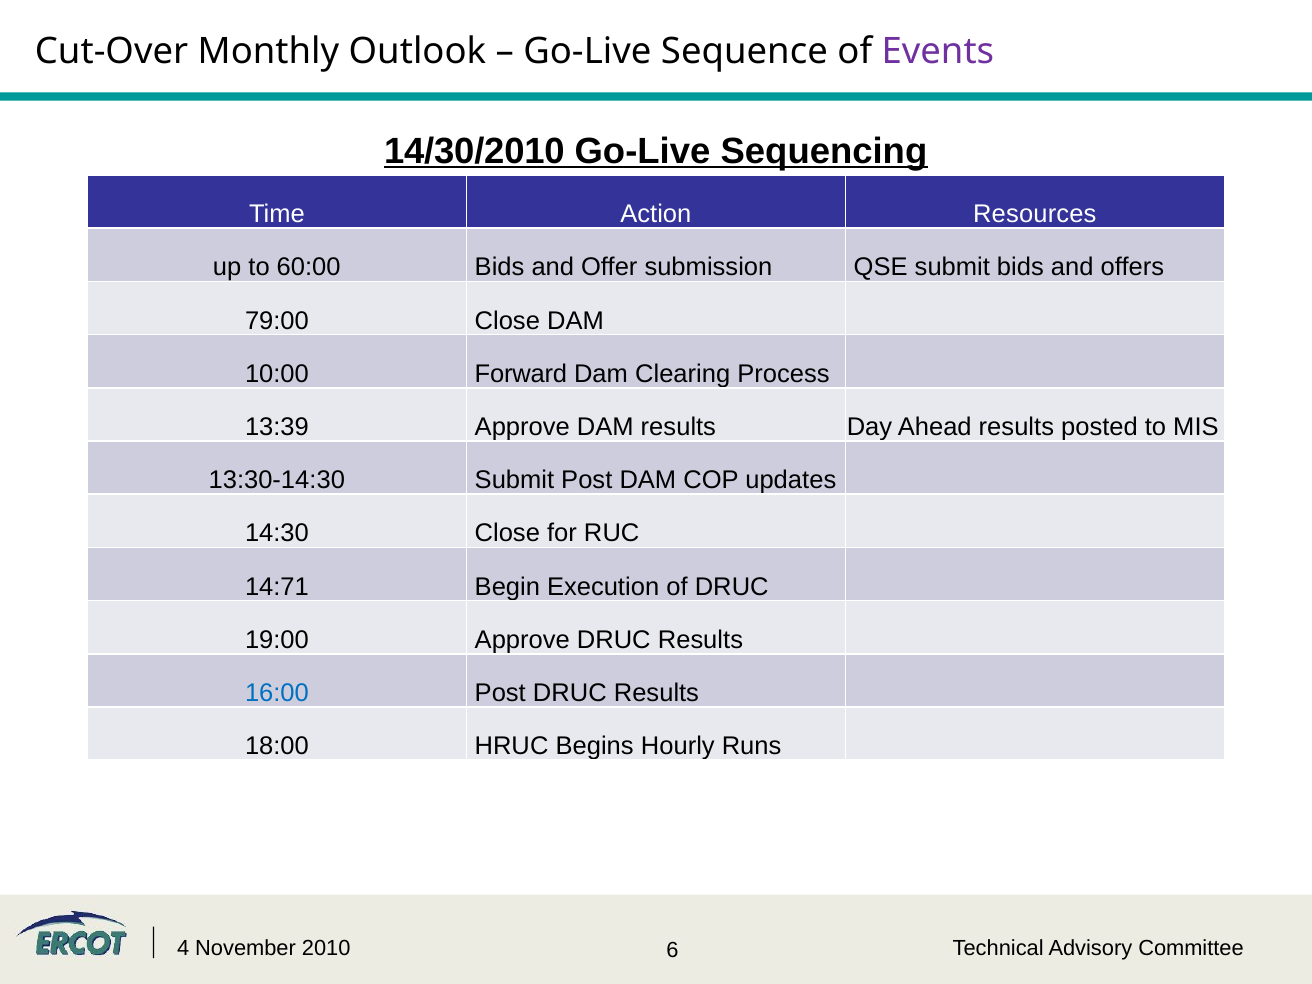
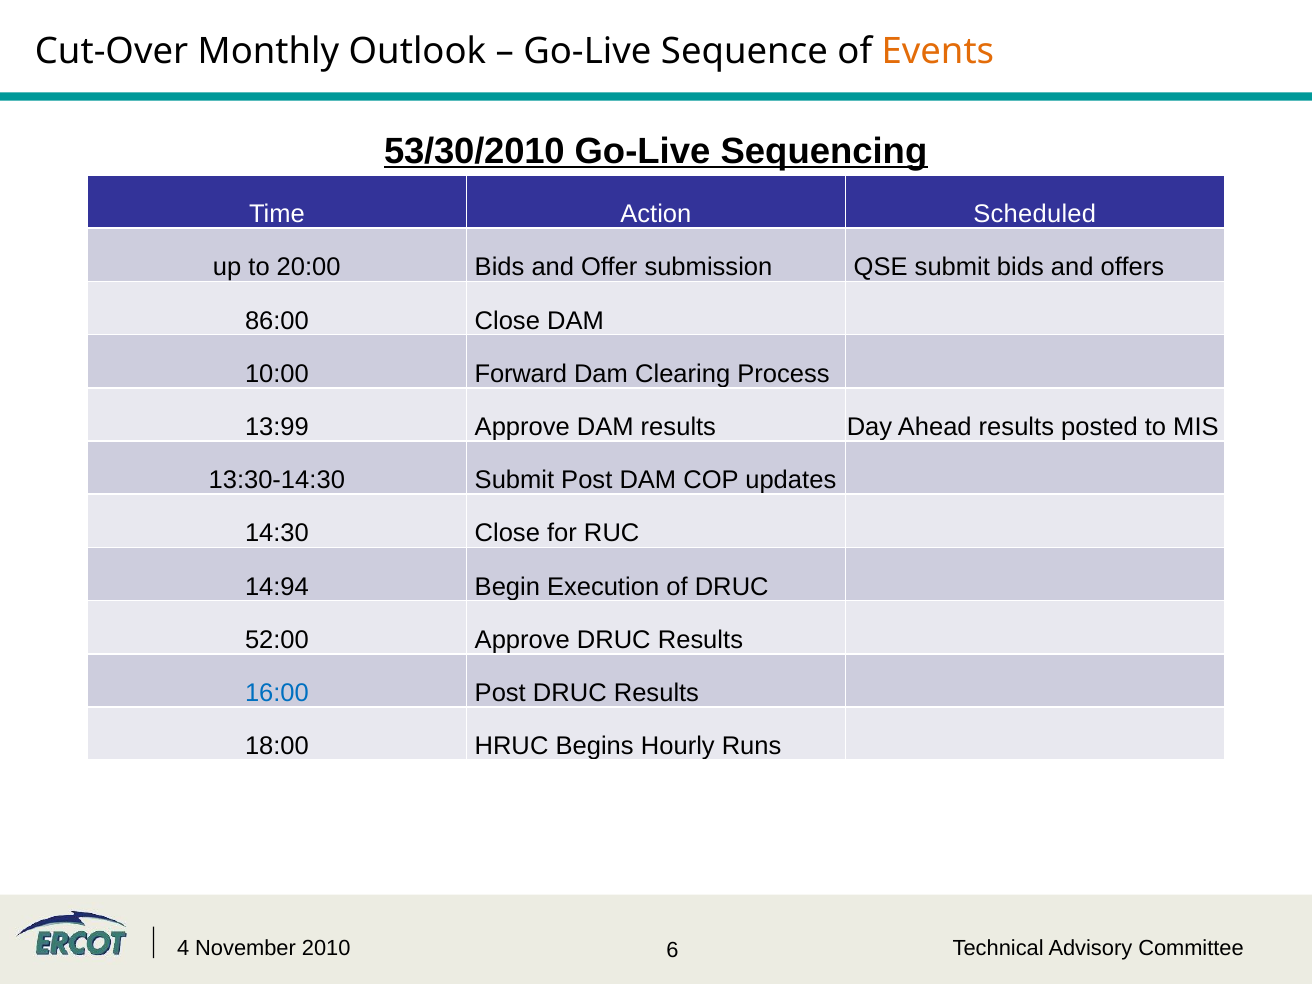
Events colour: purple -> orange
14/30/2010: 14/30/2010 -> 53/30/2010
Resources: Resources -> Scheduled
60:00: 60:00 -> 20:00
79:00: 79:00 -> 86:00
13:39: 13:39 -> 13:99
14:71: 14:71 -> 14:94
19:00: 19:00 -> 52:00
